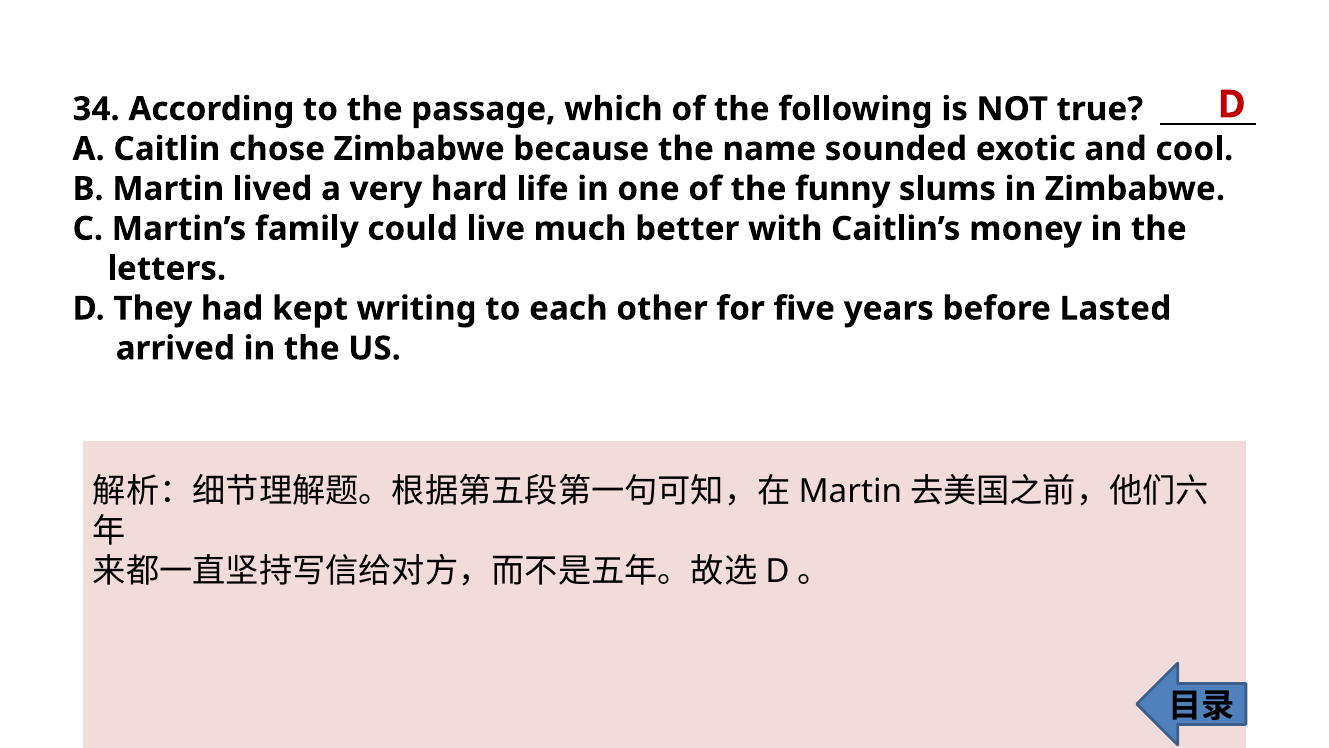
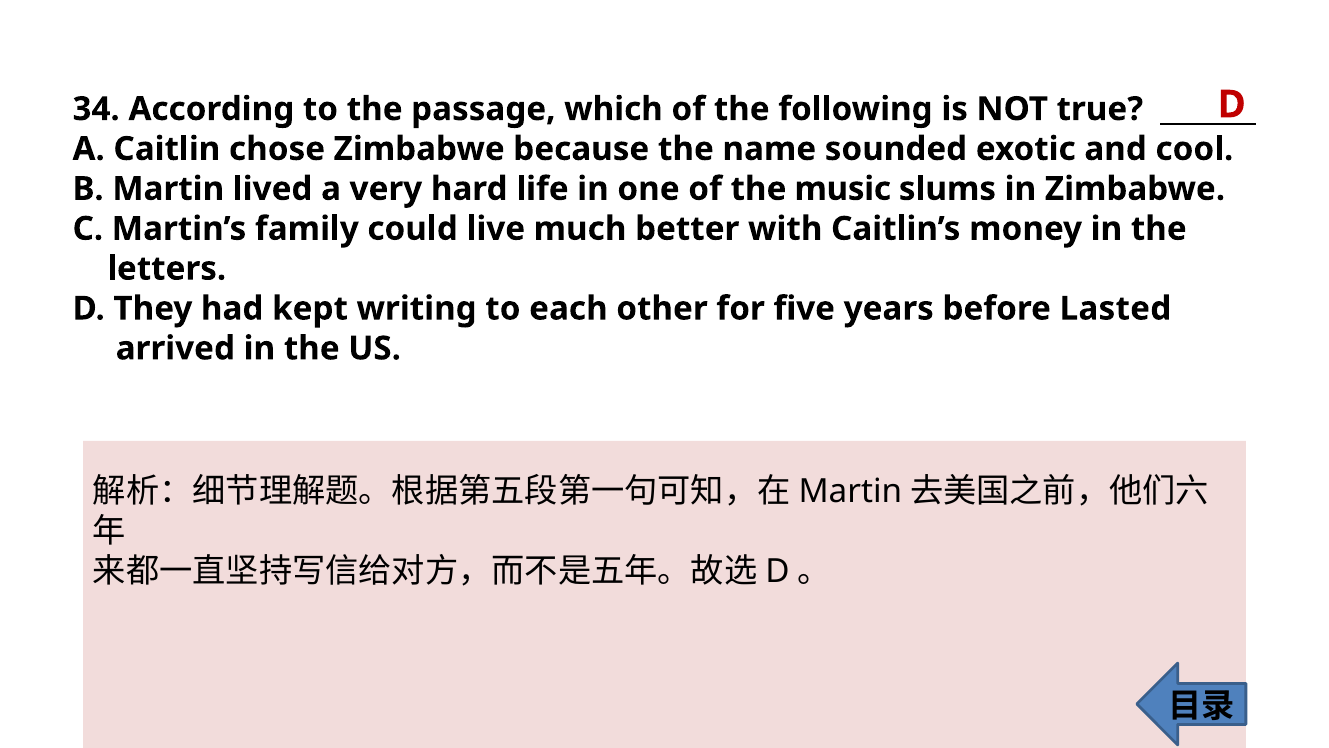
funny: funny -> music
